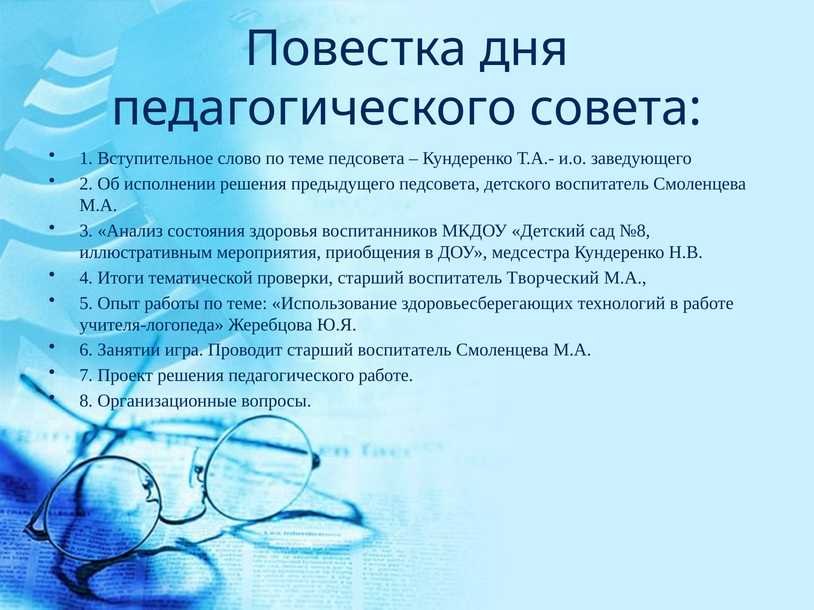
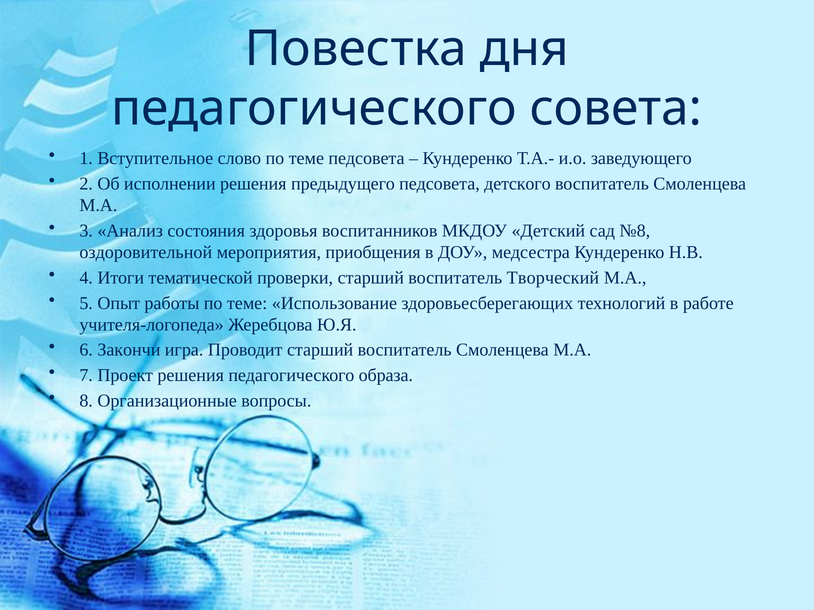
иллюстративным: иллюстративным -> оздоровительной
Занятии: Занятии -> Закончи
педагогического работе: работе -> образа
